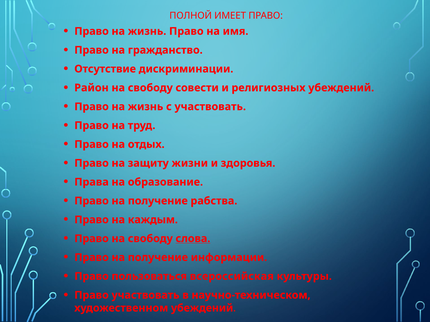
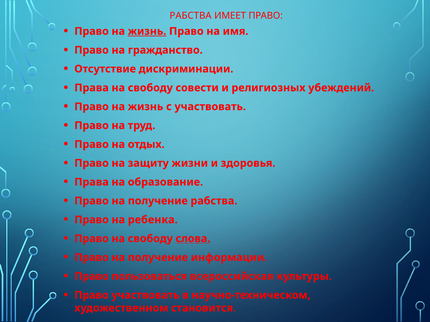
ПОЛНОЙ at (191, 16): ПОЛНОЙ -> РАБСТВА
жизнь at (147, 31) underline: none -> present
Район at (91, 88): Район -> Права
каждым: каждым -> ребенка
художественном убеждений: убеждений -> становится
